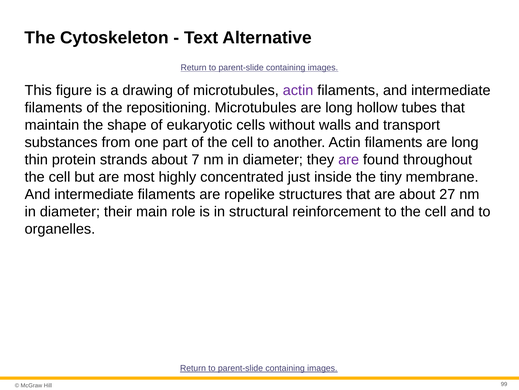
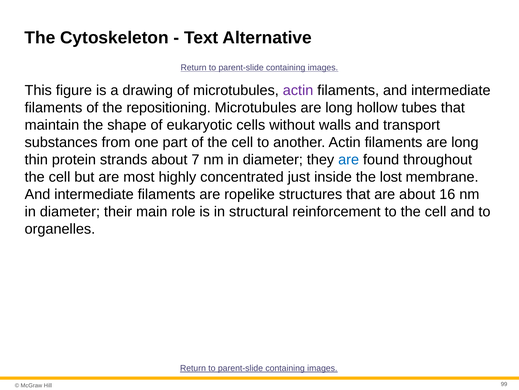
are at (349, 159) colour: purple -> blue
tiny: tiny -> lost
27: 27 -> 16
